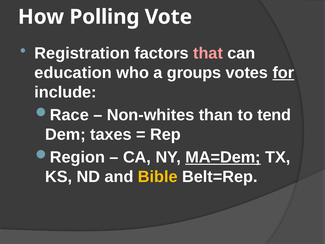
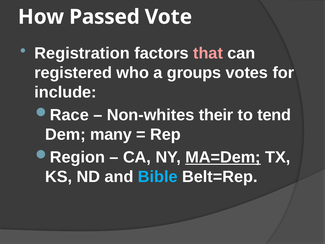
Polling: Polling -> Passed
education: education -> registered
for underline: present -> none
than: than -> their
taxes: taxes -> many
Bible colour: yellow -> light blue
